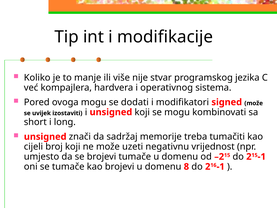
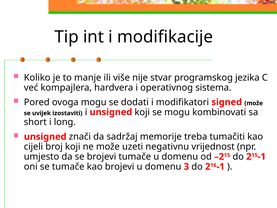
8: 8 -> 3
